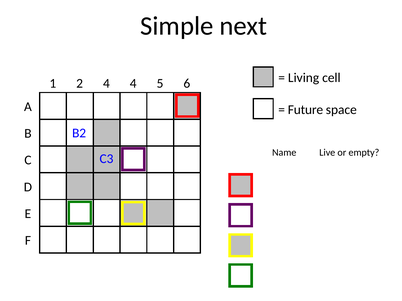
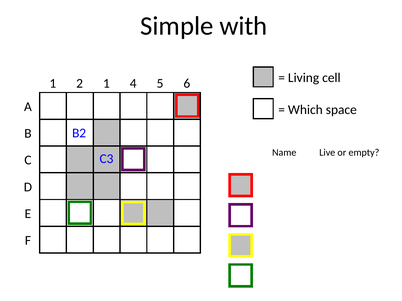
next: next -> with
2 4: 4 -> 1
Future: Future -> Which
